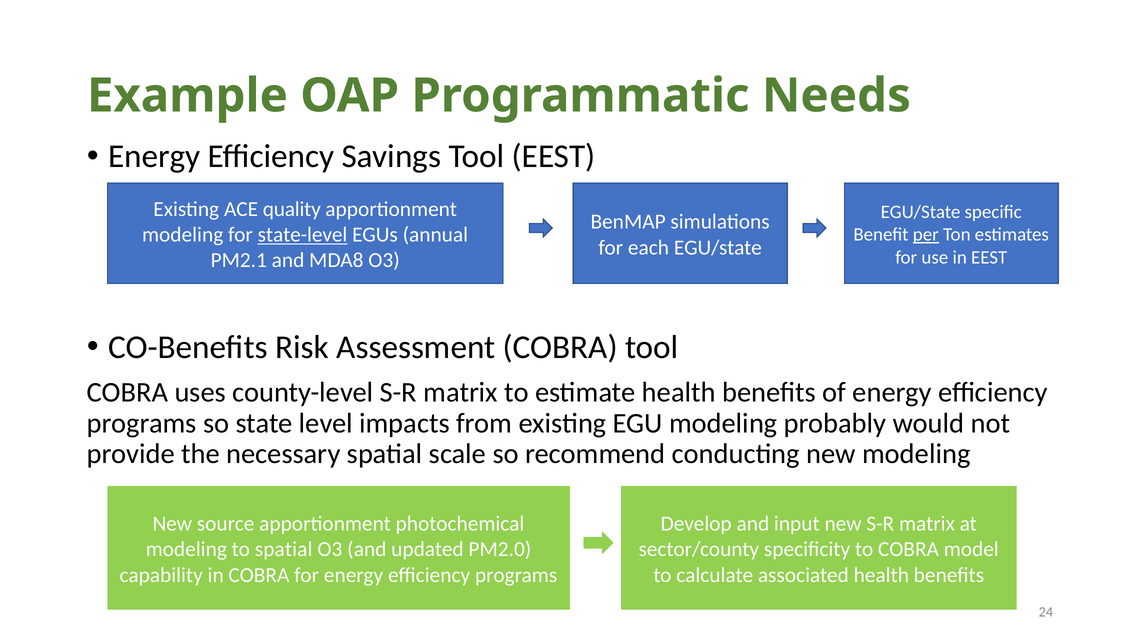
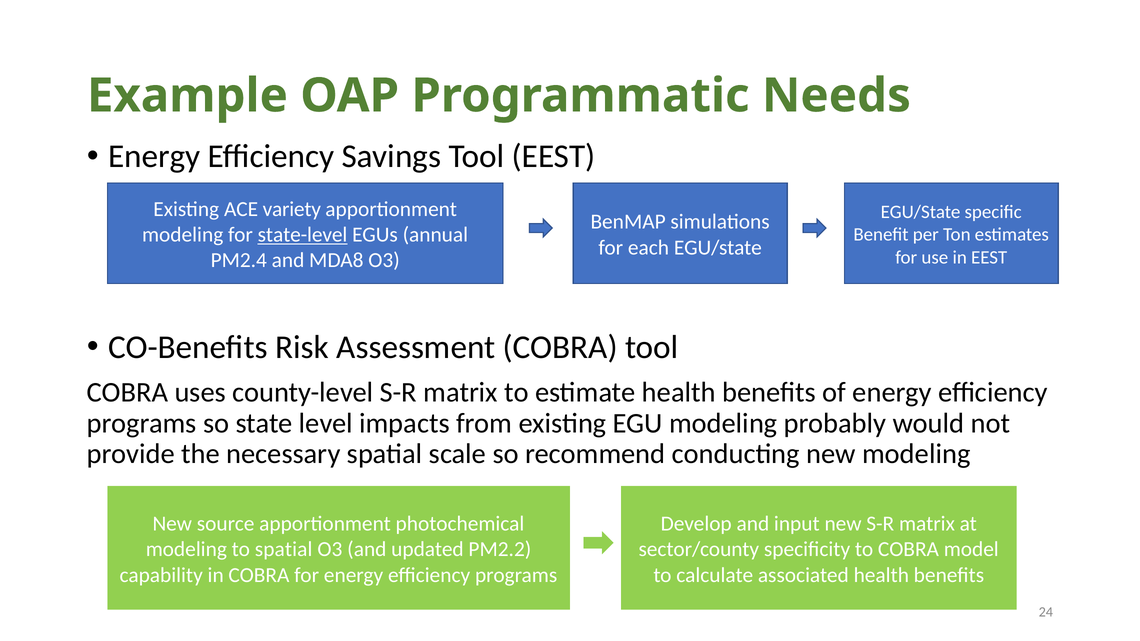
quality: quality -> variety
per underline: present -> none
PM2.1: PM2.1 -> PM2.4
PM2.0: PM2.0 -> PM2.2
